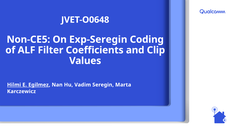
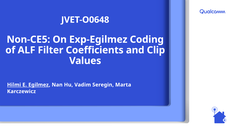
Exp-Seregin: Exp-Seregin -> Exp-Egilmez
